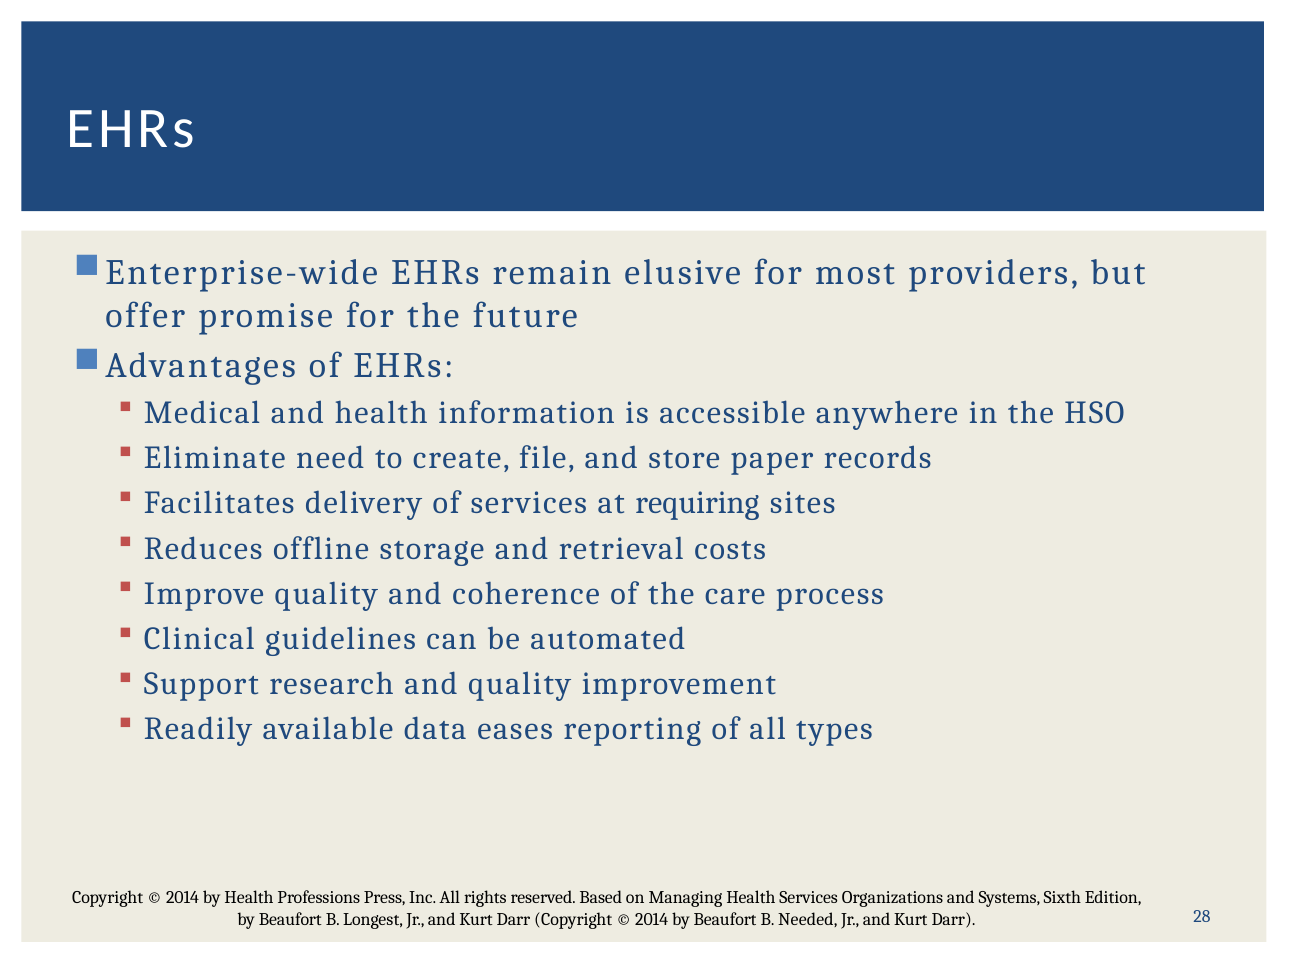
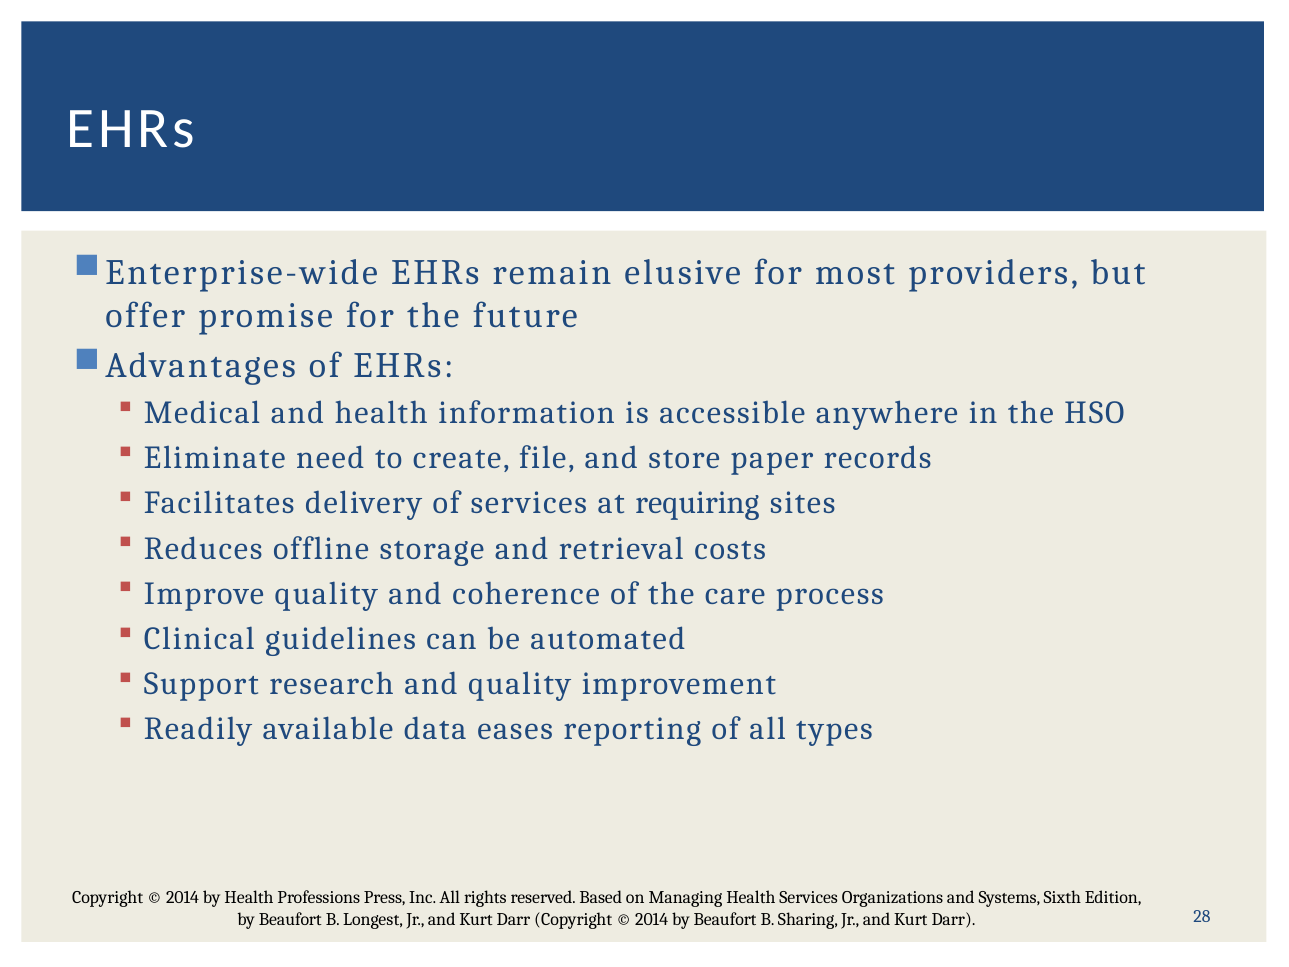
Needed: Needed -> Sharing
